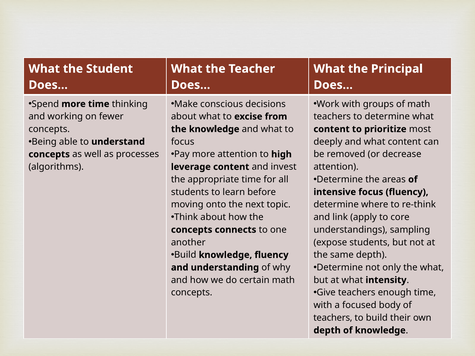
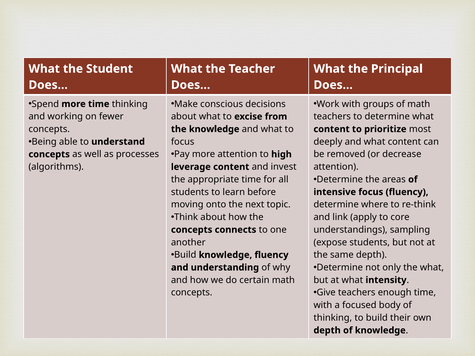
teachers at (333, 318): teachers -> thinking
